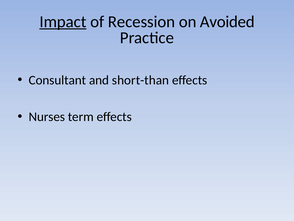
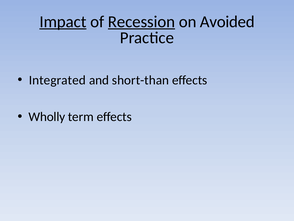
Recession underline: none -> present
Consultant: Consultant -> Integrated
Nurses: Nurses -> Wholly
